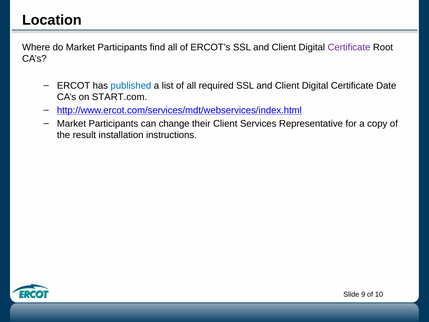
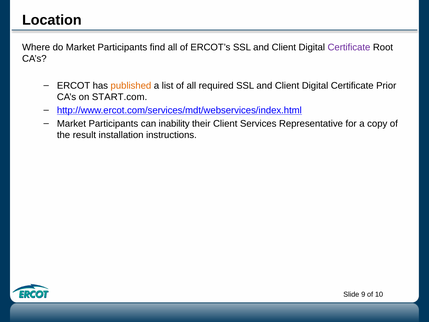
published colour: blue -> orange
Date: Date -> Prior
change: change -> inability
